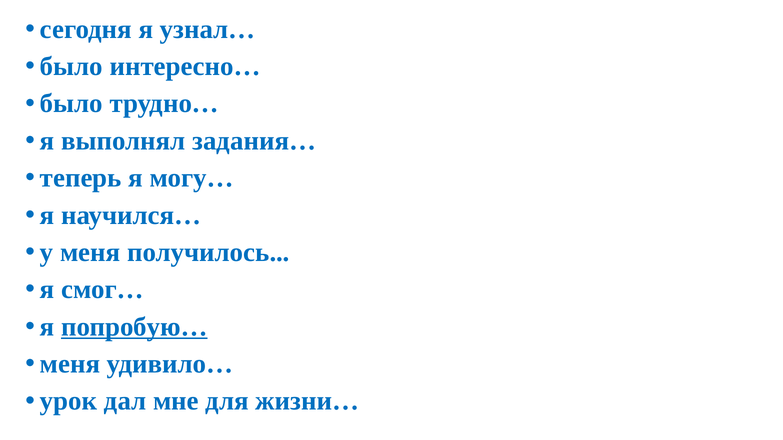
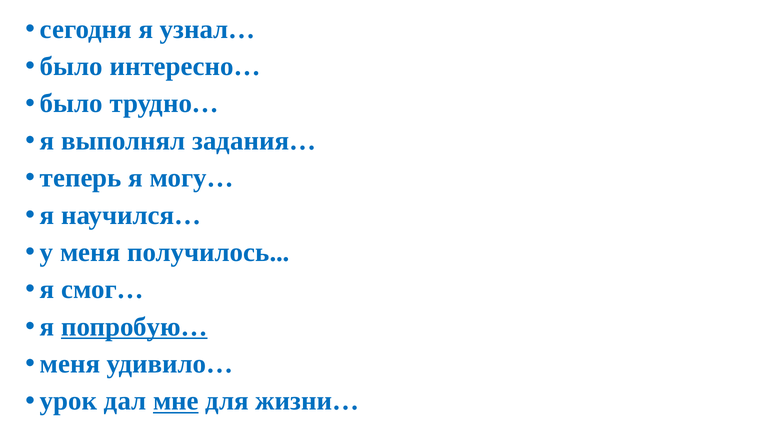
мне underline: none -> present
